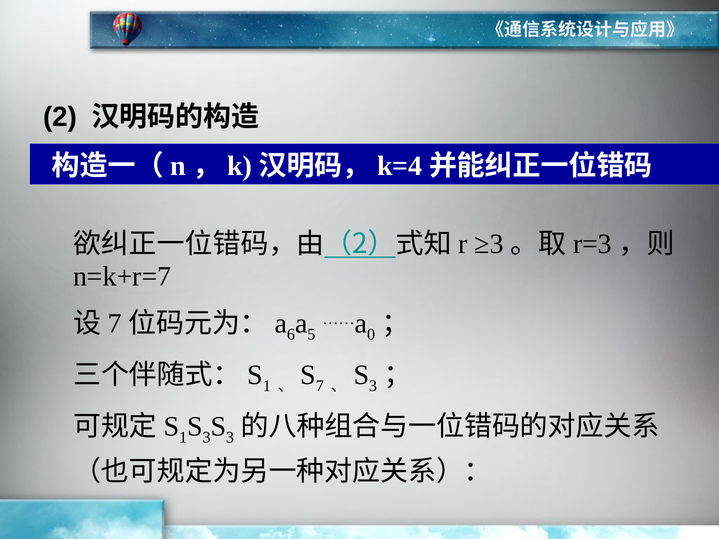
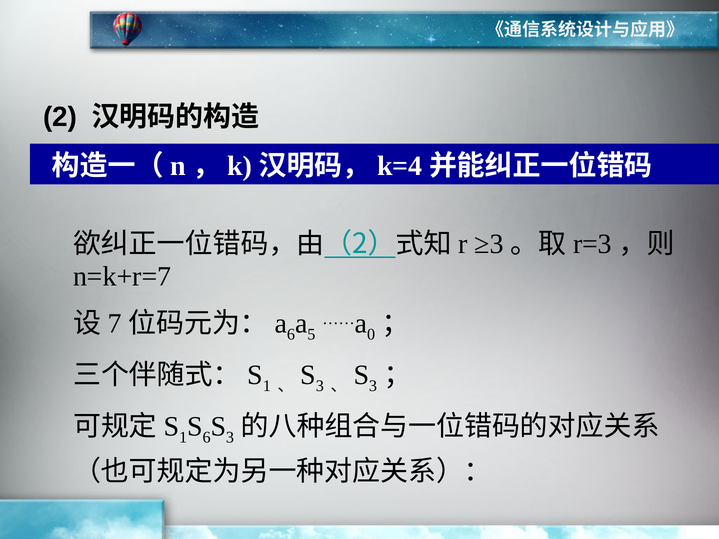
7 at (320, 386): 7 -> 3
3 at (207, 438): 3 -> 6
